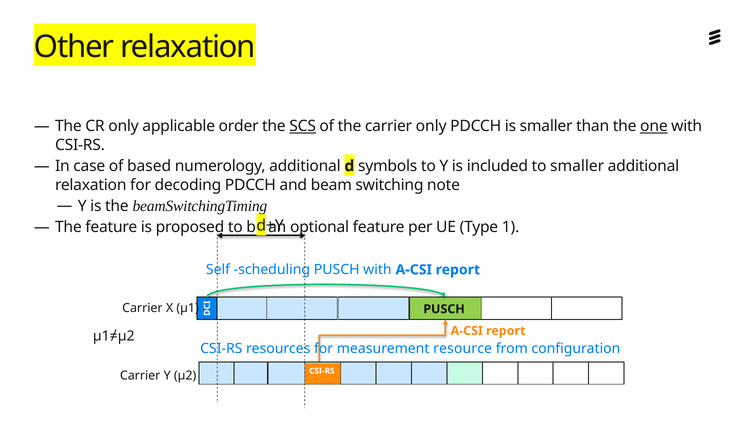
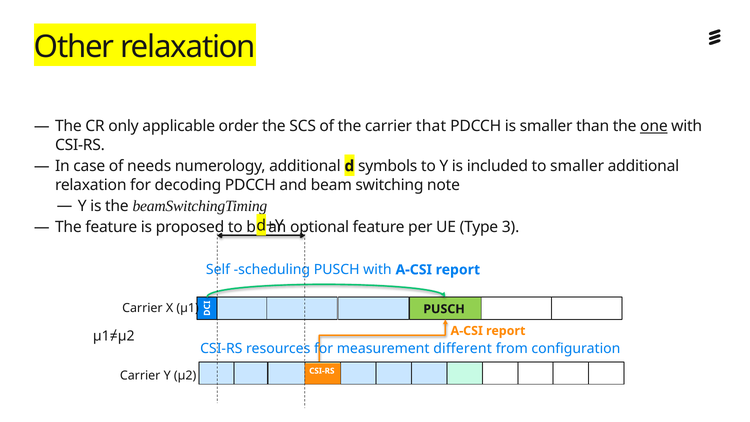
SCS underline: present -> none
carrier only: only -> that
based: based -> needs
1: 1 -> 3
resource: resource -> different
